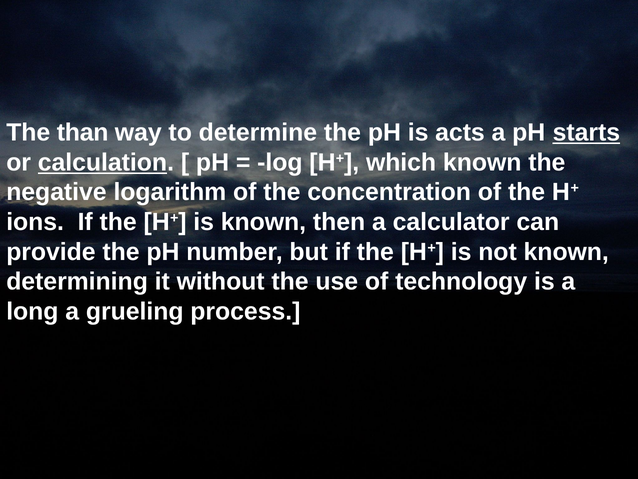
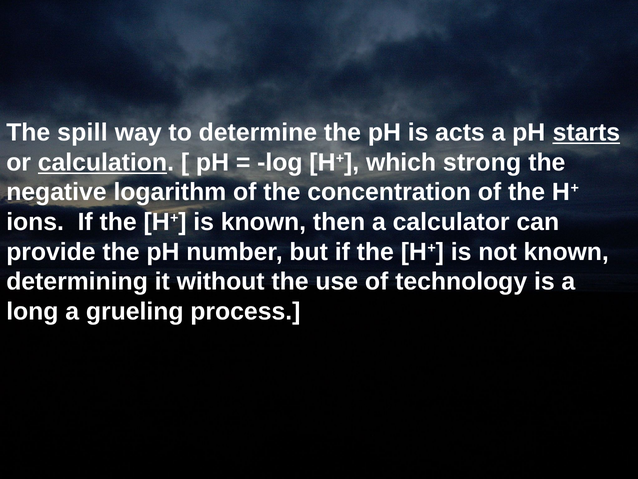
than: than -> spill
which known: known -> strong
